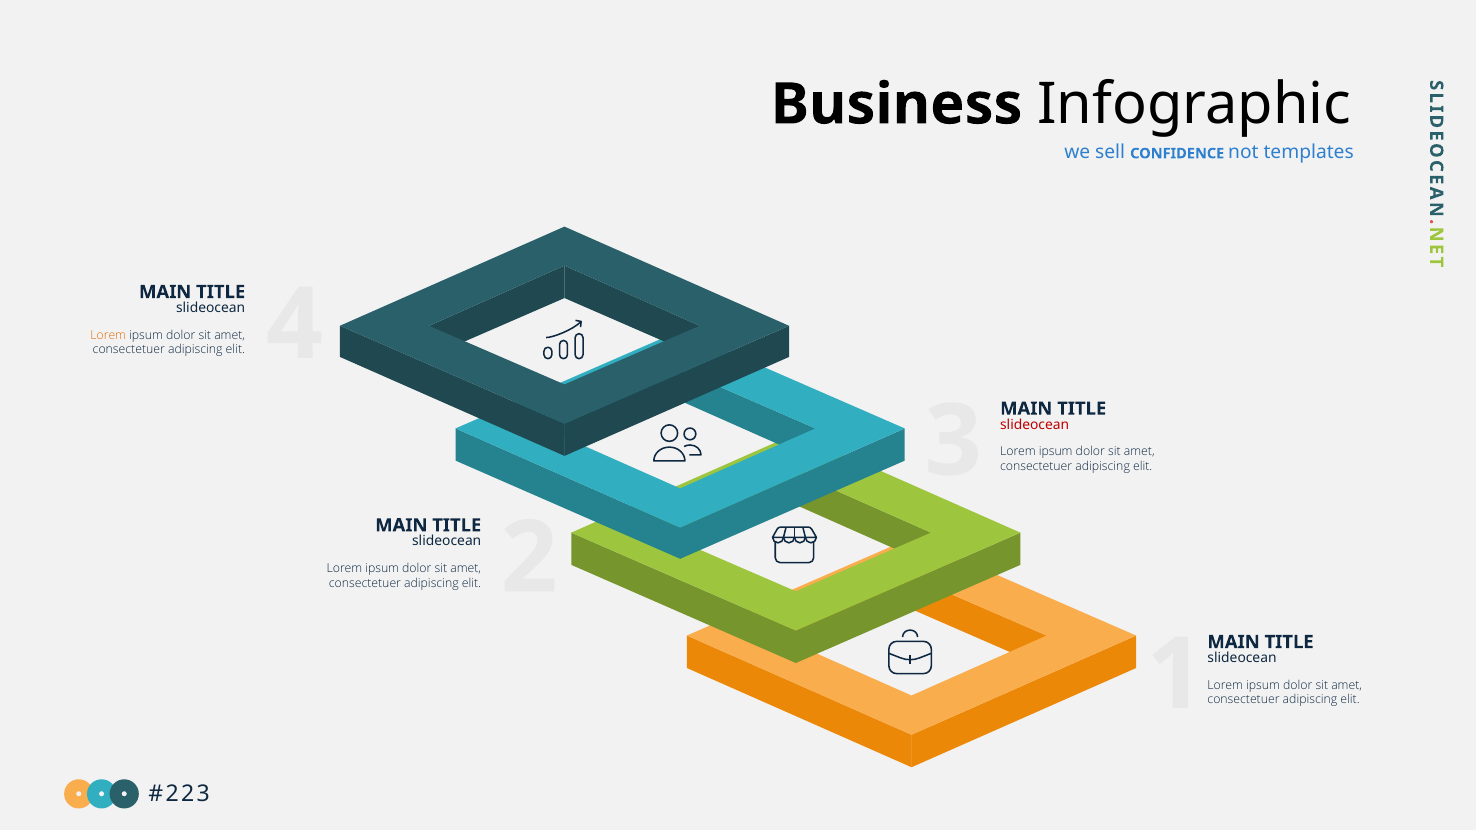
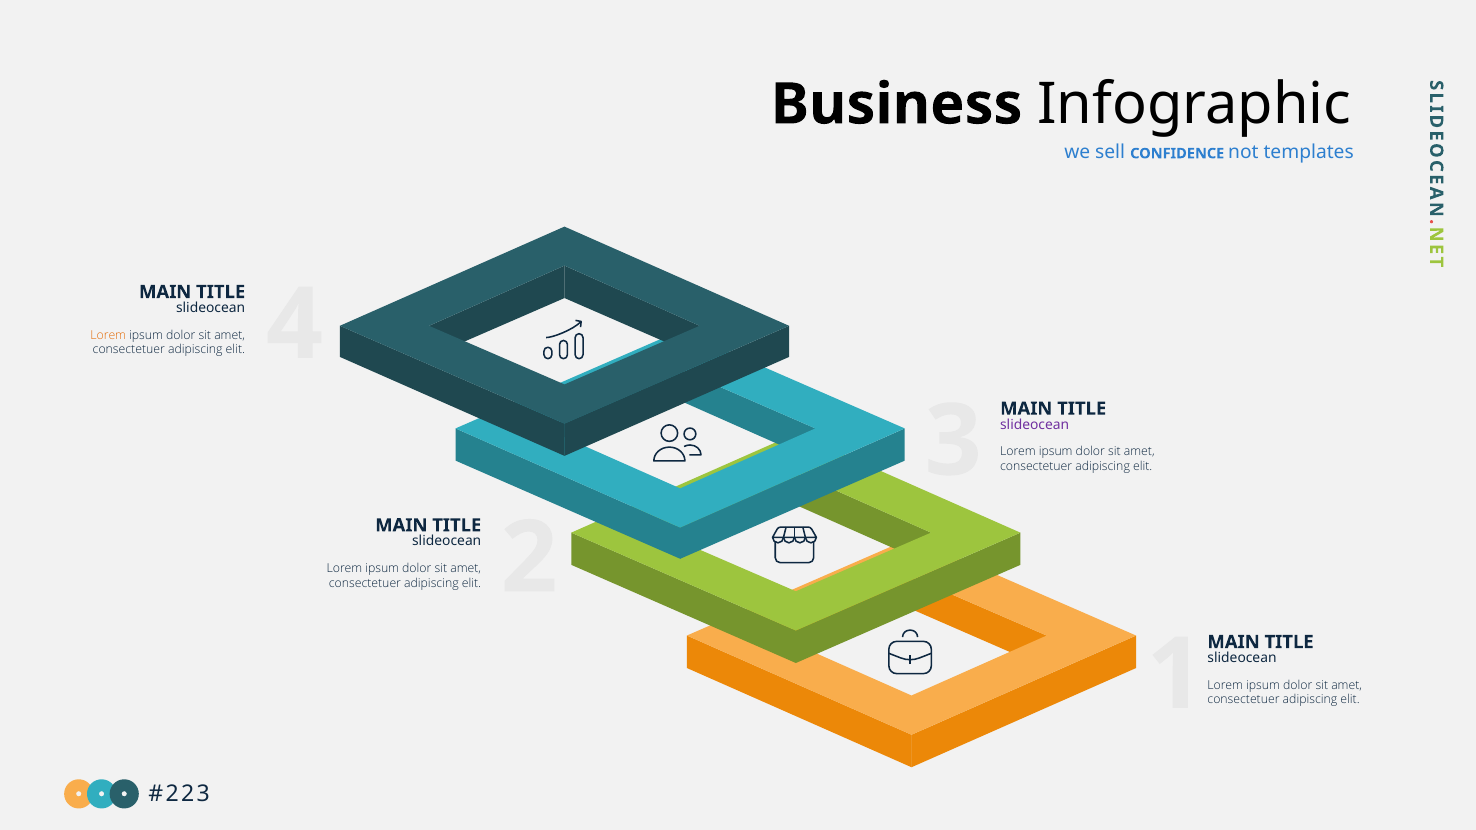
slideocean at (1035, 425) colour: red -> purple
